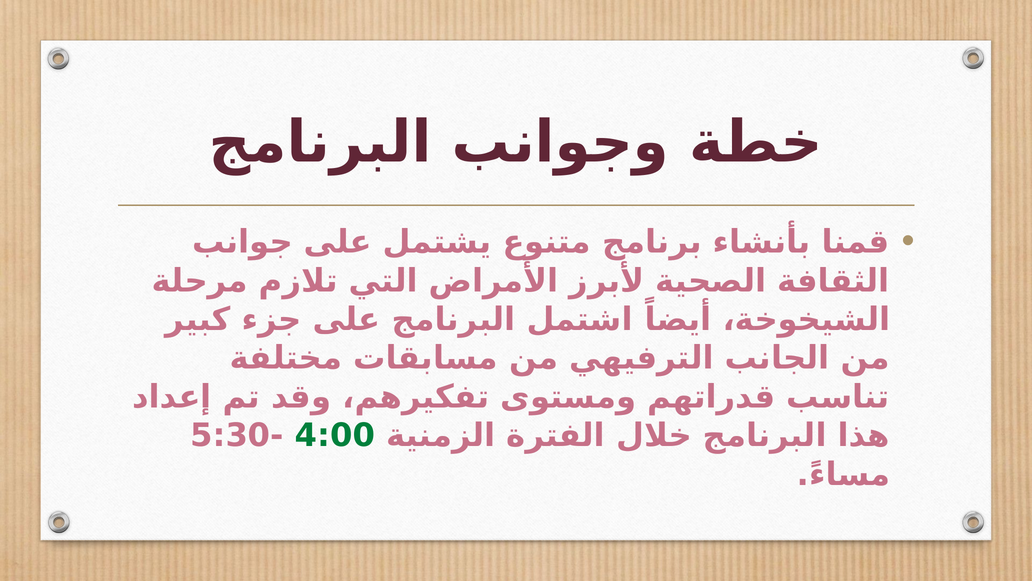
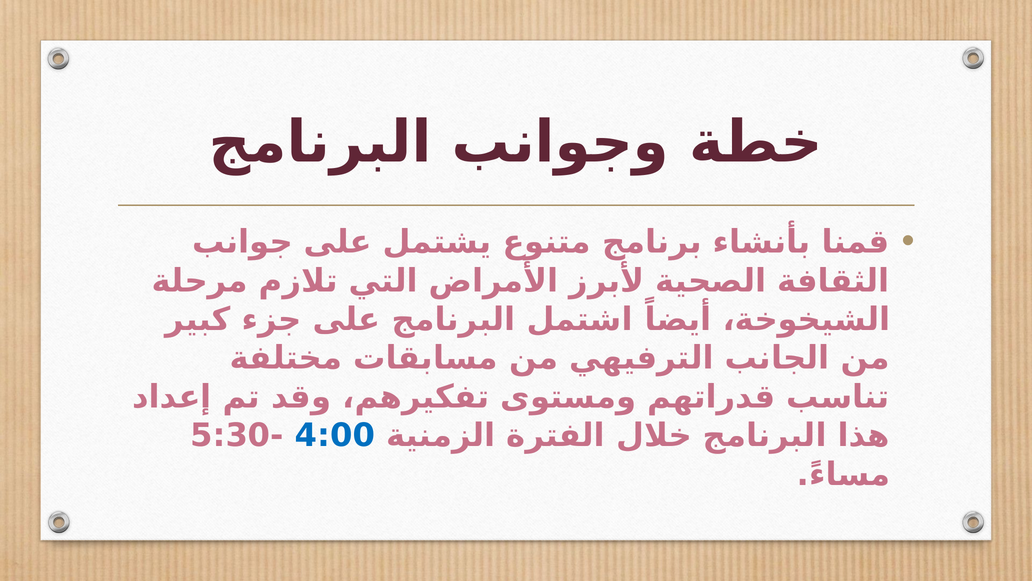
4:00 colour: green -> blue
